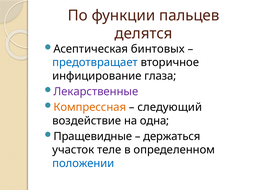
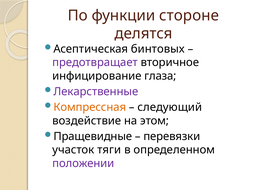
пальцев: пальцев -> стороне
предотвращает colour: blue -> purple
одна: одна -> этом
держаться: держаться -> перевязки
теле: теле -> тяги
положении colour: blue -> purple
